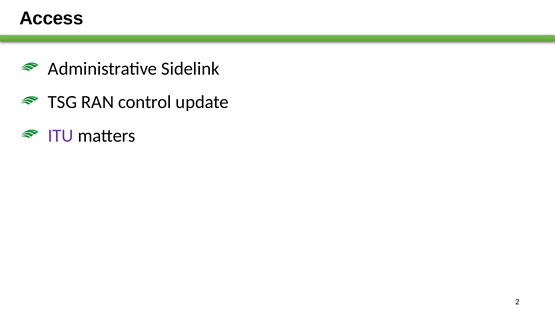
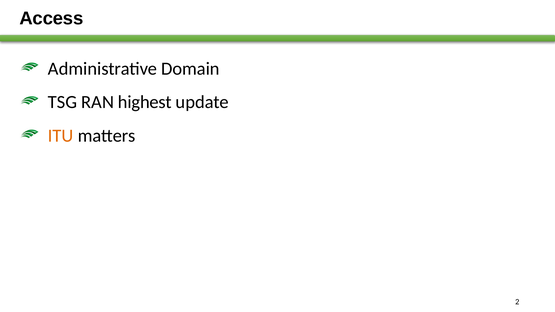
Sidelink: Sidelink -> Domain
control: control -> highest
ITU colour: purple -> orange
